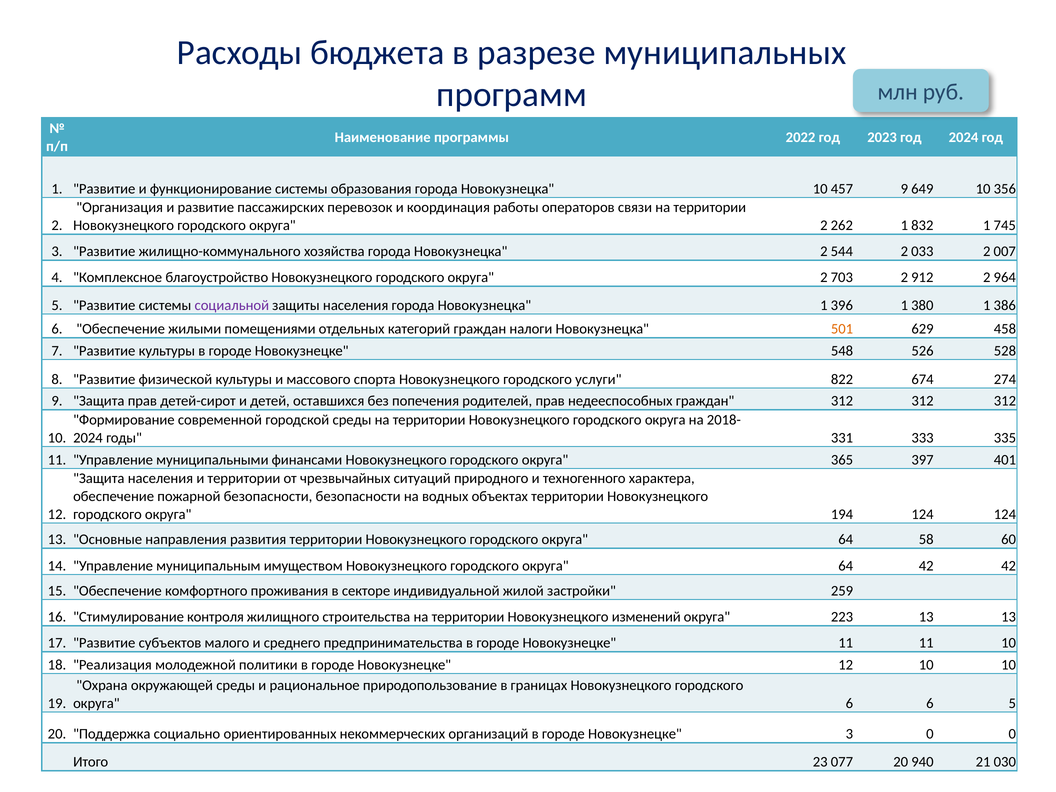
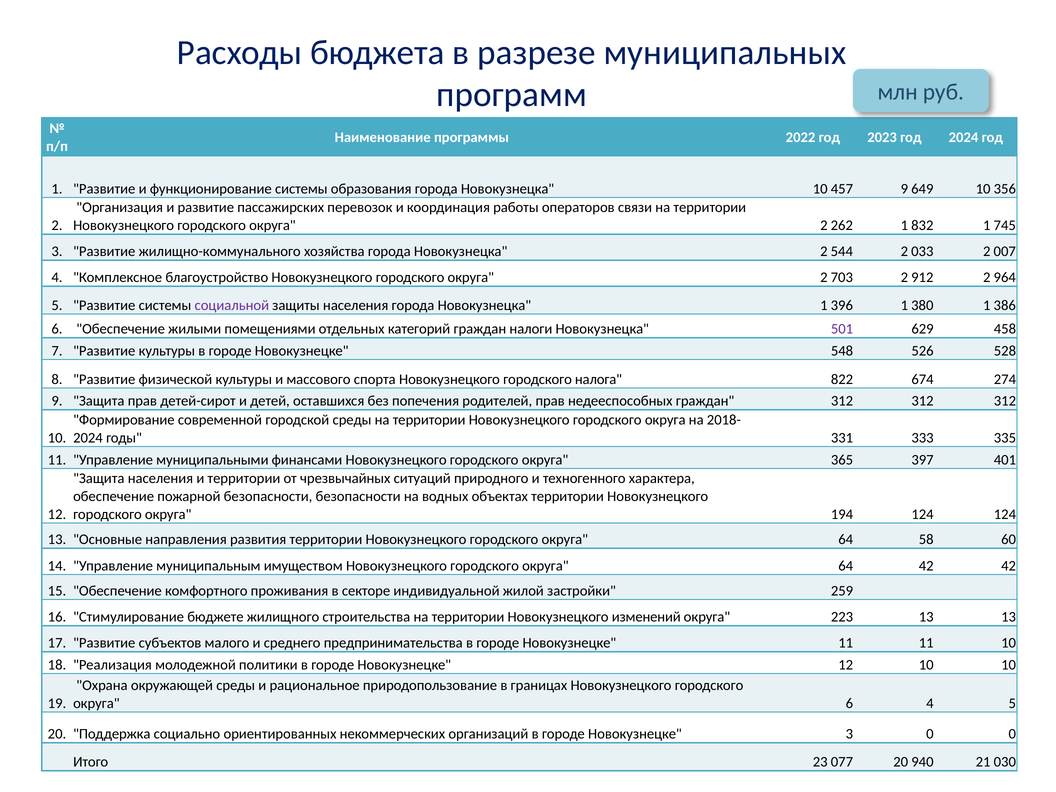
501 colour: orange -> purple
услуги: услуги -> налога
контроля: контроля -> бюджете
6 6: 6 -> 4
